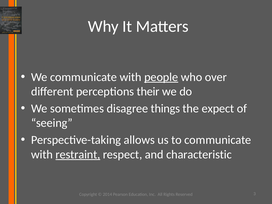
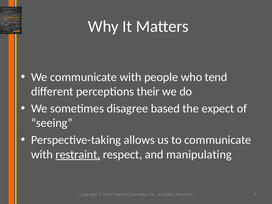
people underline: present -> none
over: over -> tend
things: things -> based
characteristic: characteristic -> manipulating
